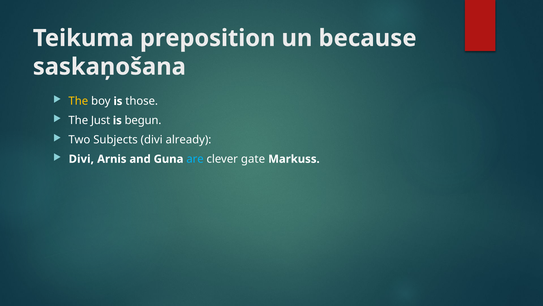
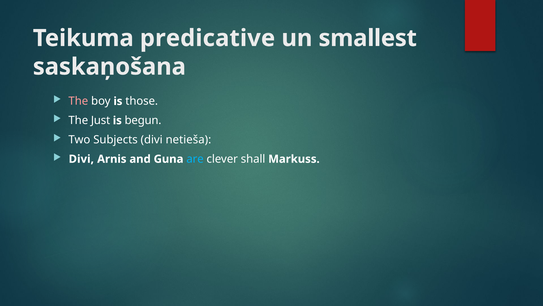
preposition: preposition -> predicative
because: because -> smallest
The at (78, 101) colour: yellow -> pink
already: already -> netieša
gate: gate -> shall
